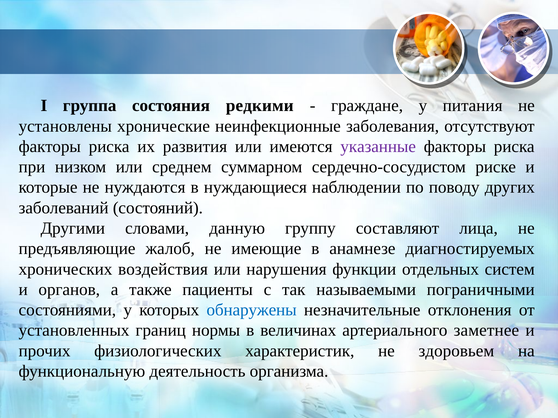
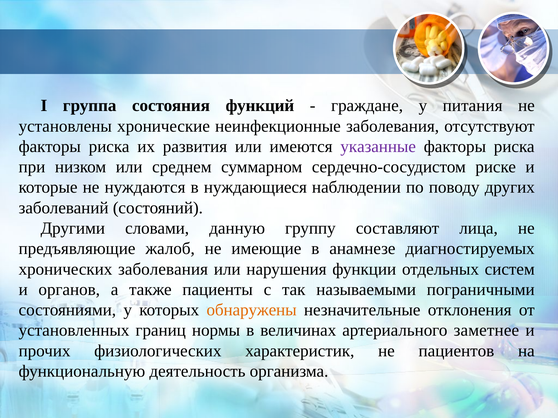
редкими: редкими -> функций
хронических воздействия: воздействия -> заболевания
обнаружены colour: blue -> orange
здоровьем: здоровьем -> пациентов
